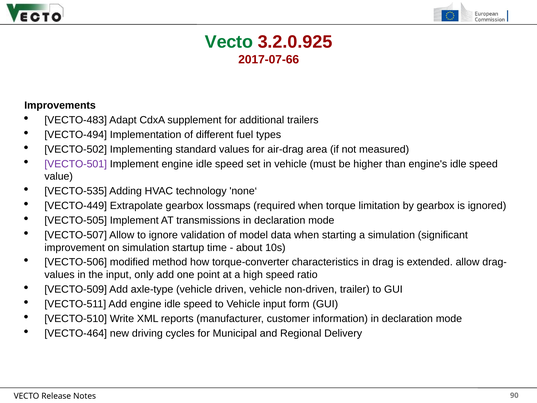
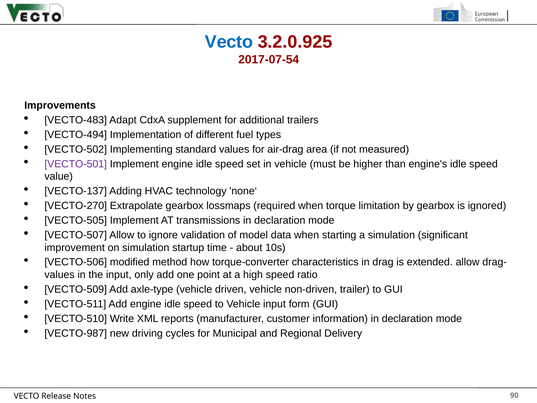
Vecto at (229, 42) colour: green -> blue
2017-07-66: 2017-07-66 -> 2017-07-54
VECTO-535: VECTO-535 -> VECTO-137
VECTO-449: VECTO-449 -> VECTO-270
VECTO-464: VECTO-464 -> VECTO-987
